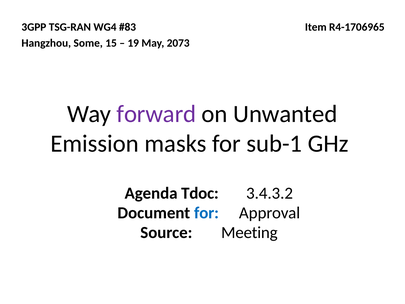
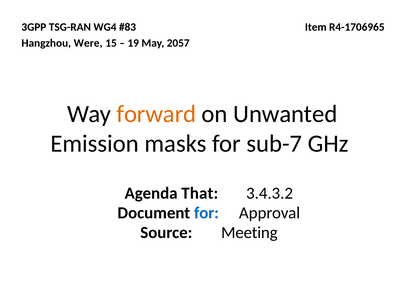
Some: Some -> Were
2073: 2073 -> 2057
forward colour: purple -> orange
sub-1: sub-1 -> sub-7
Tdoc: Tdoc -> That
